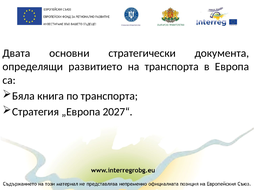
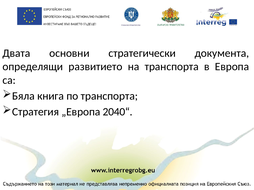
2027“: 2027“ -> 2040“
